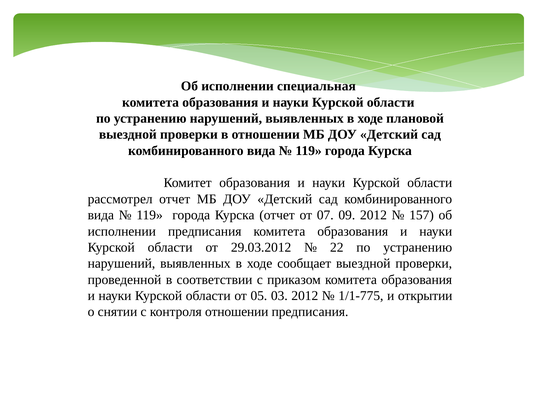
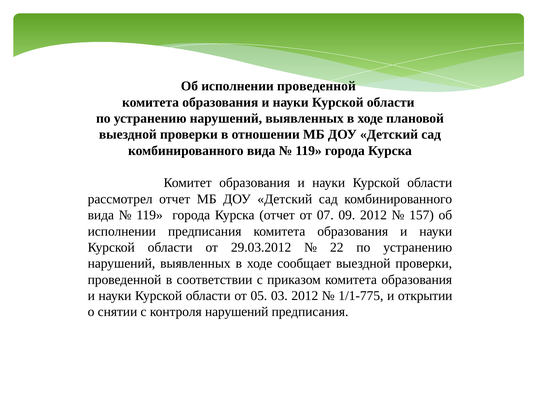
исполнении специальная: специальная -> проведенной
контроля отношении: отношении -> нарушений
